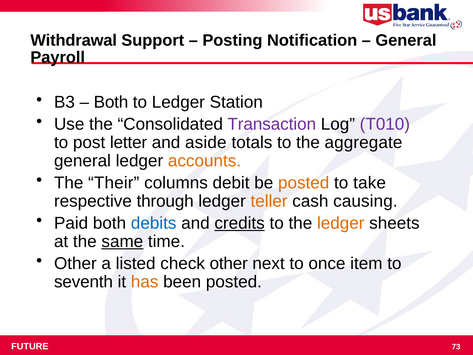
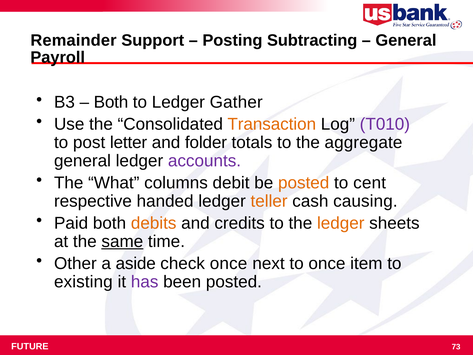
Withdrawal: Withdrawal -> Remainder
Notification: Notification -> Subtracting
Station: Station -> Gather
Transaction colour: purple -> orange
aside: aside -> folder
accounts colour: orange -> purple
Their: Their -> What
take: take -> cent
through: through -> handed
debits colour: blue -> orange
credits underline: present -> none
listed: listed -> aside
check other: other -> once
seventh: seventh -> existing
has colour: orange -> purple
